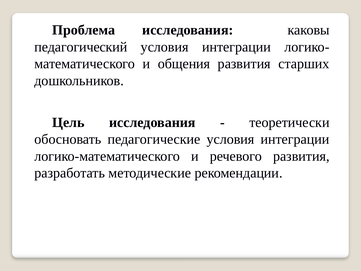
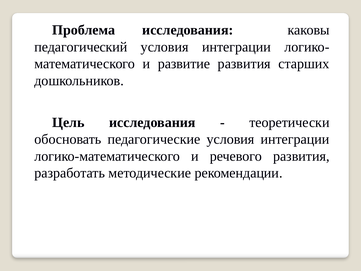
общения: общения -> развитие
